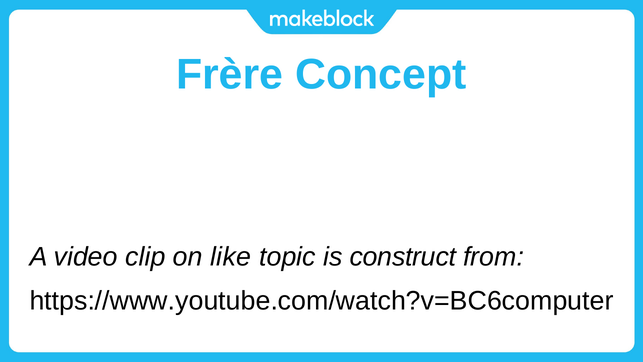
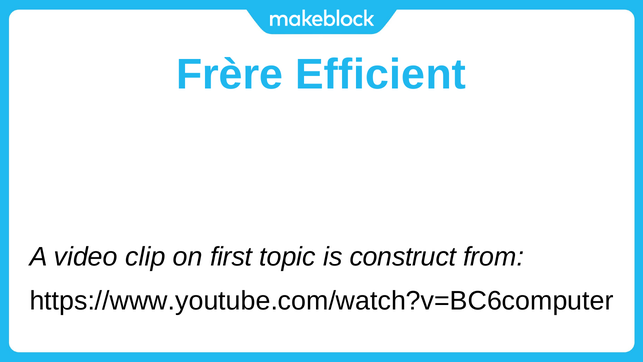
Concept: Concept -> Efficient
like: like -> first
